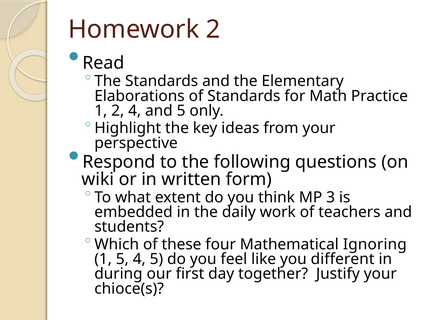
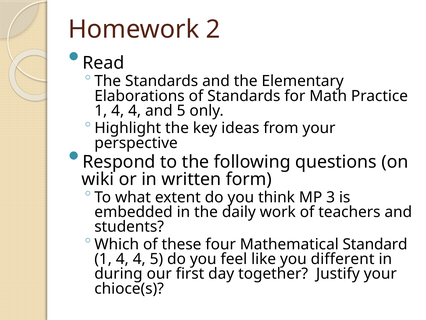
2 at (118, 111): 2 -> 4
Ignoring: Ignoring -> Standard
5 at (122, 259): 5 -> 4
